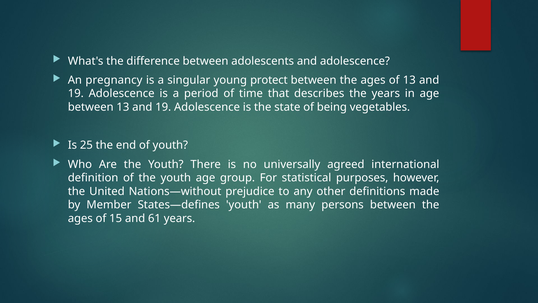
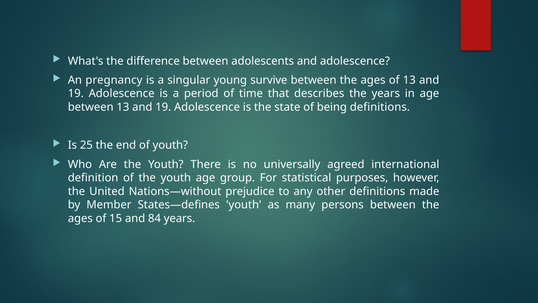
protect: protect -> survive
being vegetables: vegetables -> definitions
61: 61 -> 84
